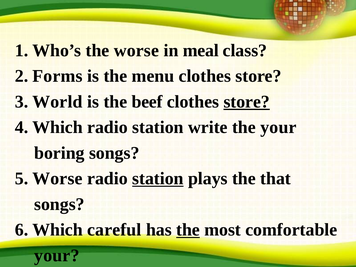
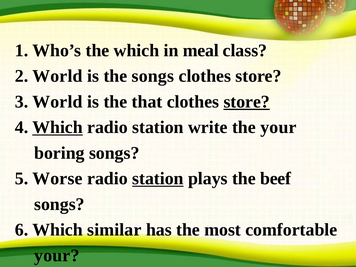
the worse: worse -> which
2 Forms: Forms -> World
the menu: menu -> songs
beef: beef -> that
Which at (58, 127) underline: none -> present
that: that -> beef
careful: careful -> similar
the at (188, 230) underline: present -> none
